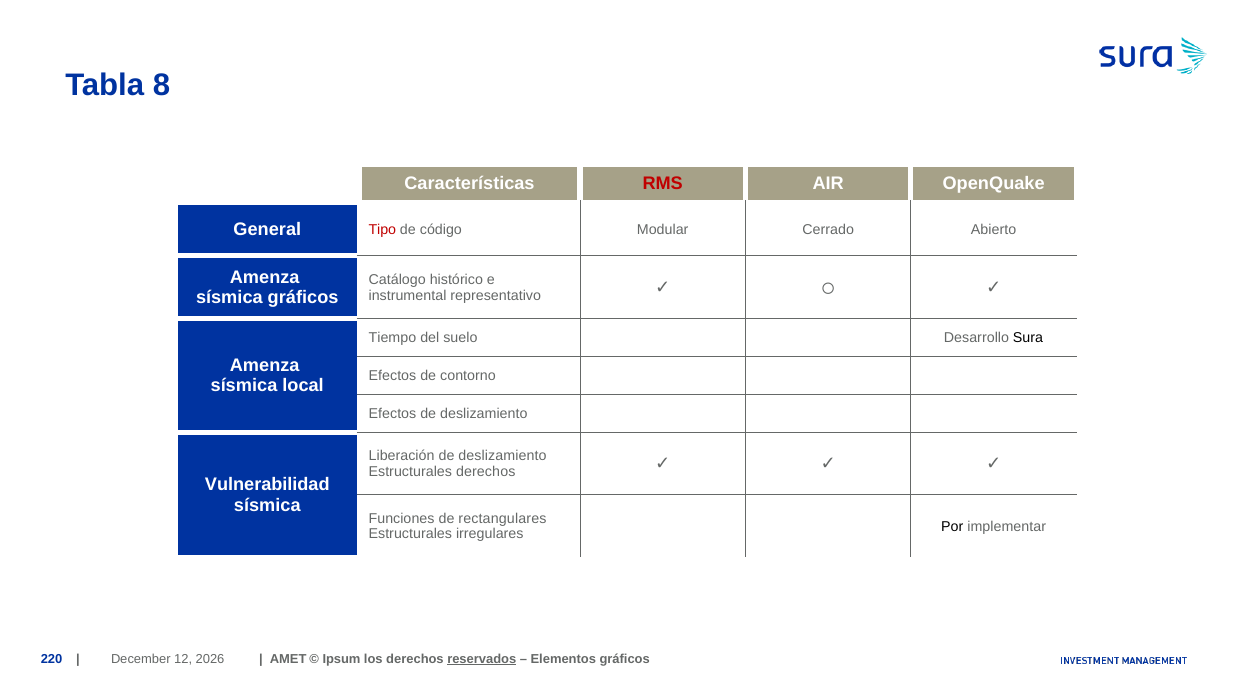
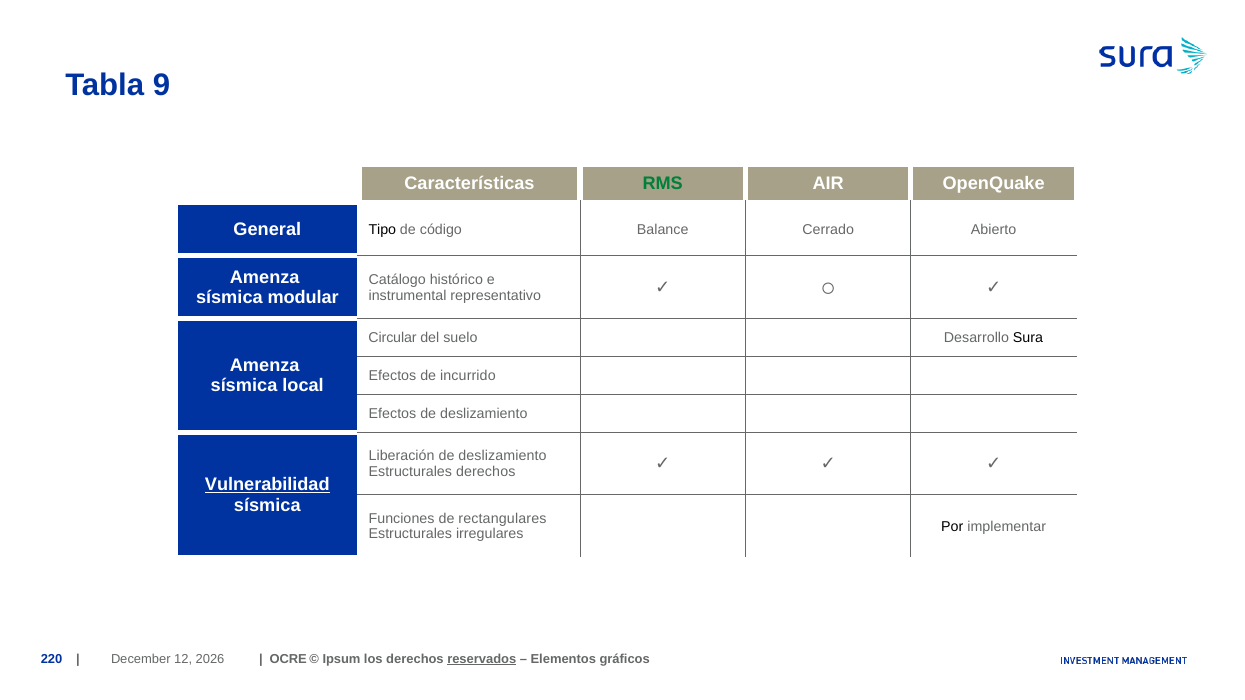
8: 8 -> 9
RMS colour: red -> green
Tipo colour: red -> black
Modular: Modular -> Balance
sísmica gráficos: gráficos -> modular
Tiempo: Tiempo -> Circular
contorno: contorno -> incurrido
Vulnerabilidad underline: none -> present
AMET: AMET -> OCRE
